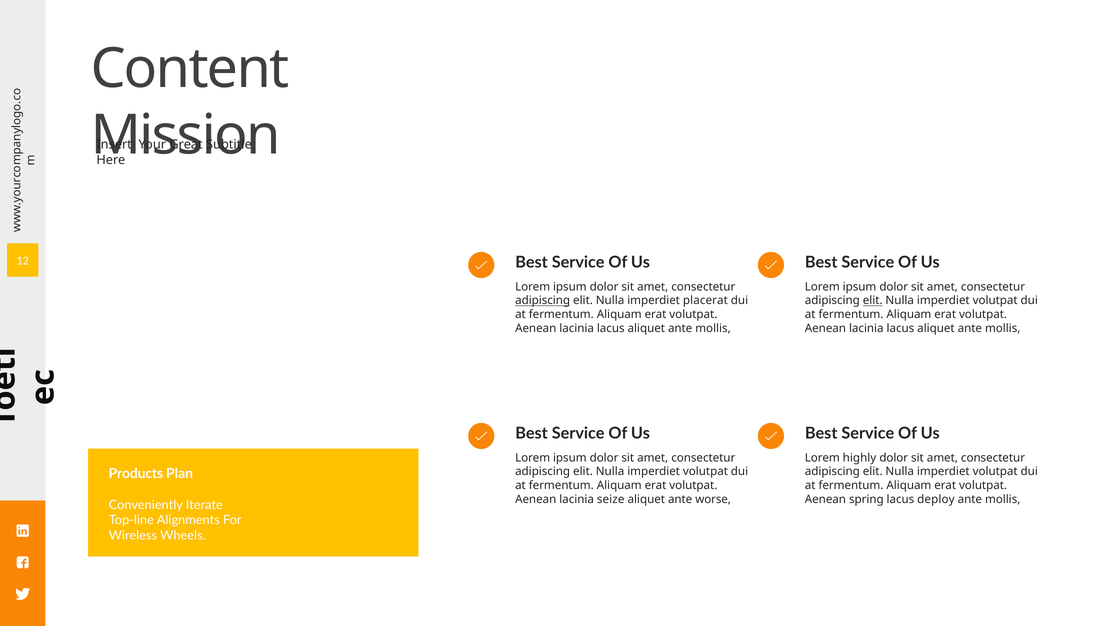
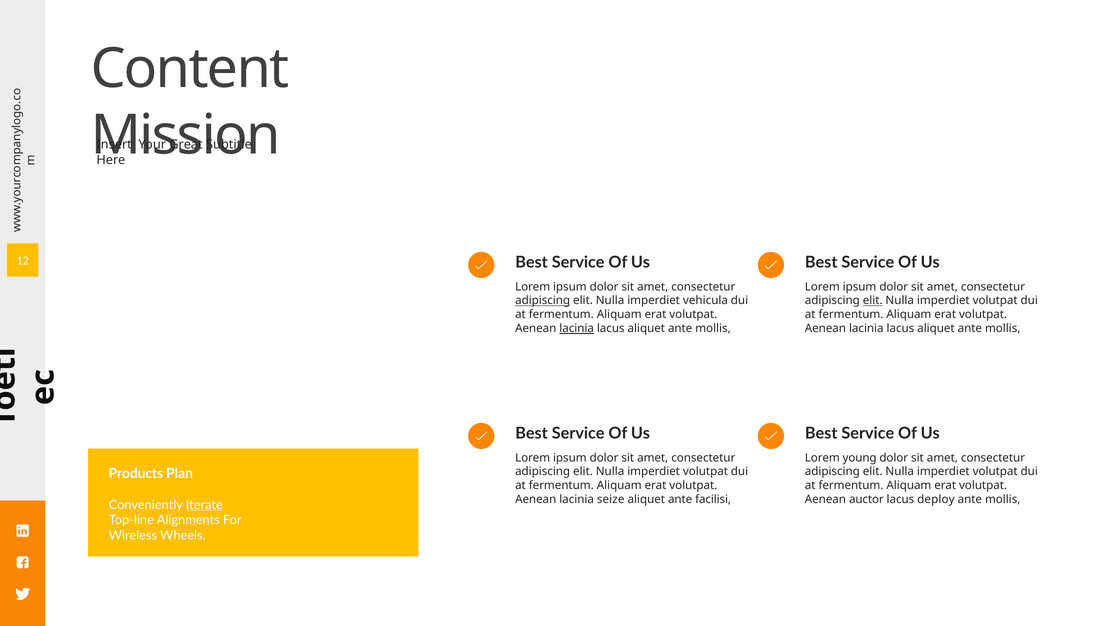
placerat: placerat -> vehicula
lacinia at (577, 329) underline: none -> present
highly: highly -> young
worse: worse -> facilisi
spring: spring -> auctor
Iterate underline: none -> present
